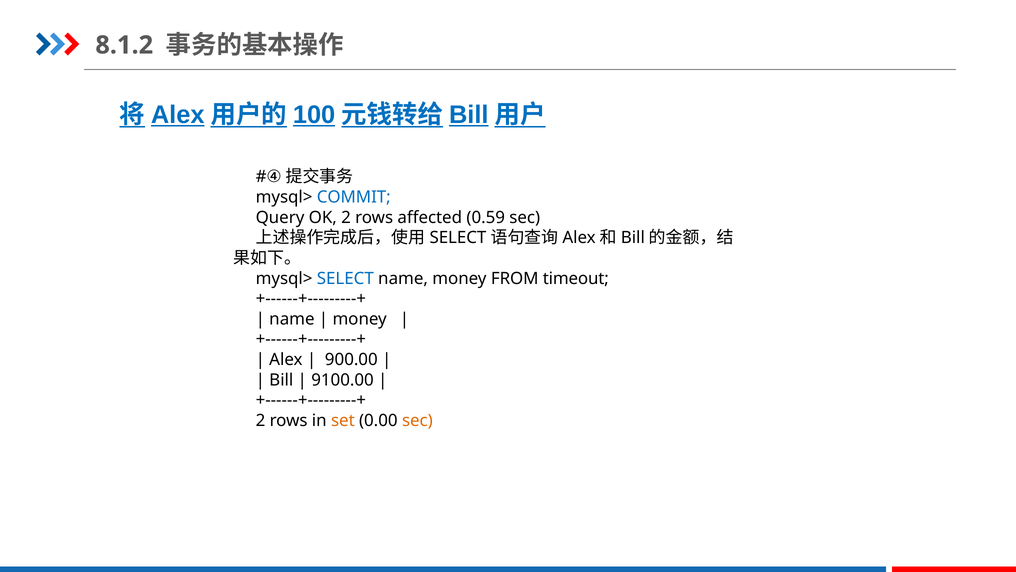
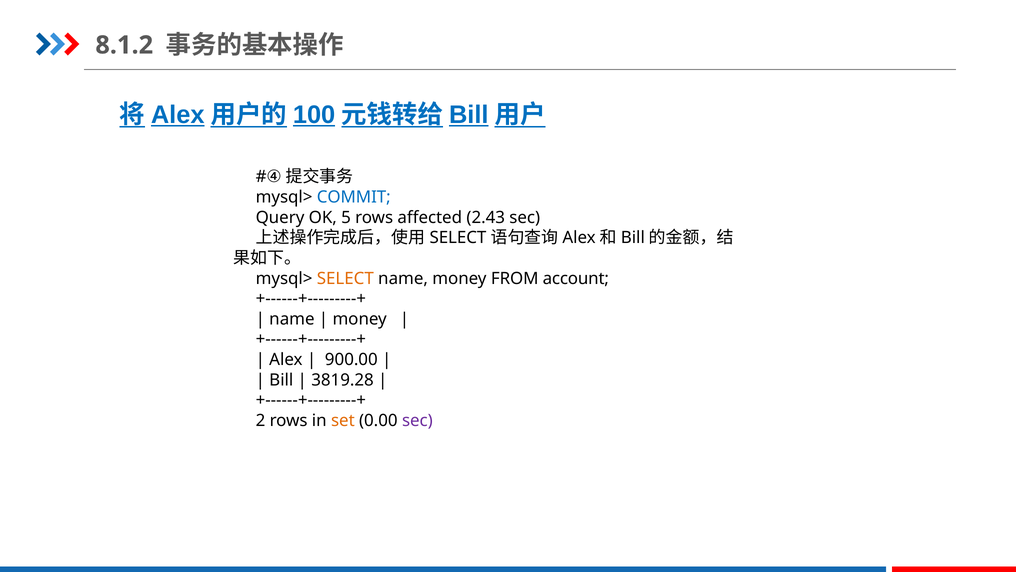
OK 2: 2 -> 5
0.59: 0.59 -> 2.43
SELECT colour: blue -> orange
timeout: timeout -> account
9100.00: 9100.00 -> 3819.28
sec at (417, 420) colour: orange -> purple
